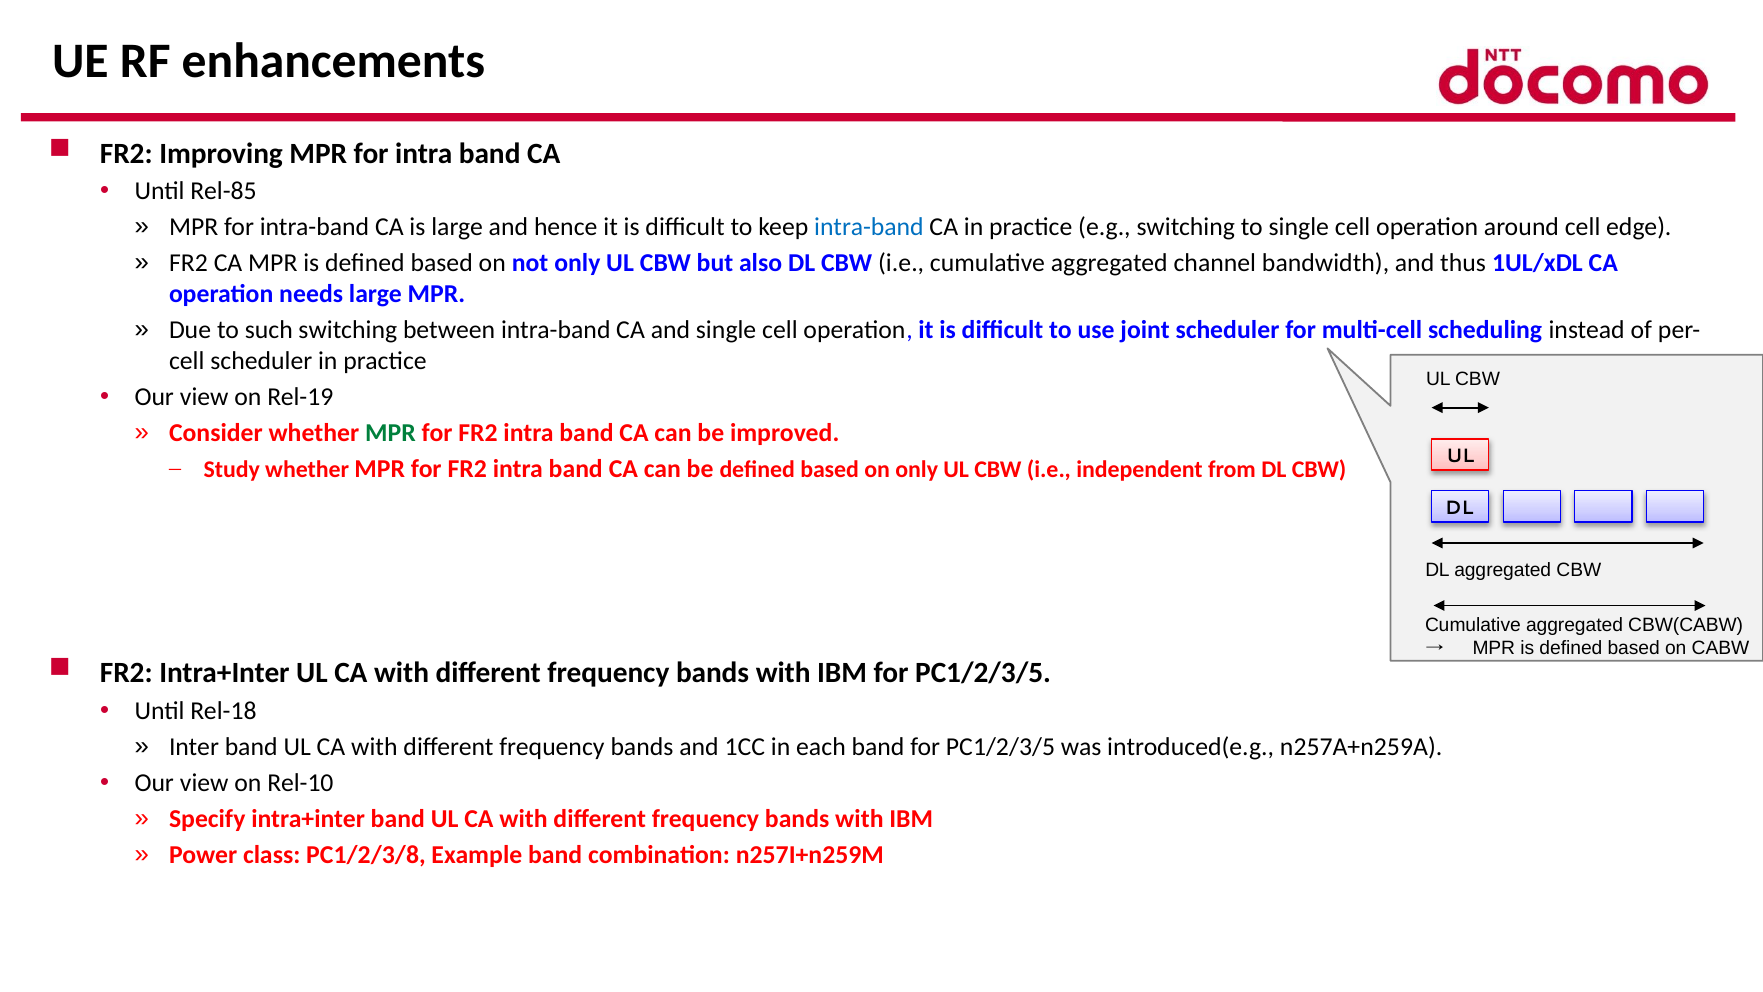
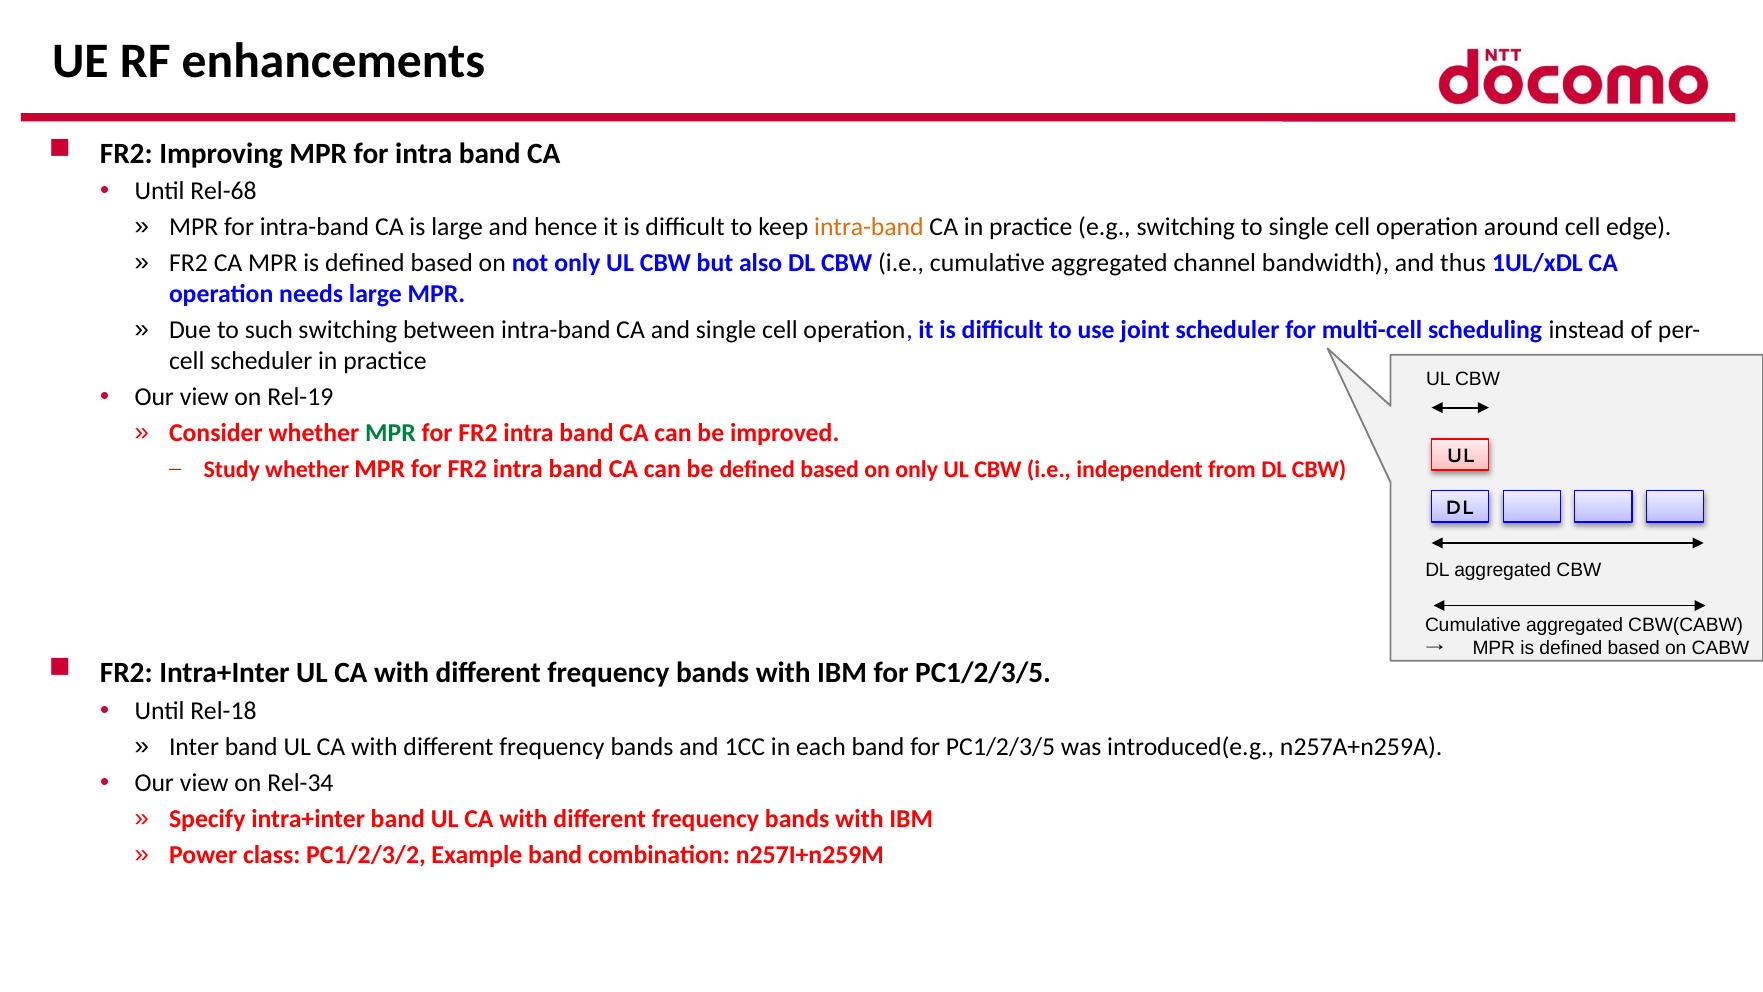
Rel-85: Rel-85 -> Rel-68
intra-band at (869, 227) colour: blue -> orange
Rel-10: Rel-10 -> Rel-34
PC1/2/3/8: PC1/2/3/8 -> PC1/2/3/2
